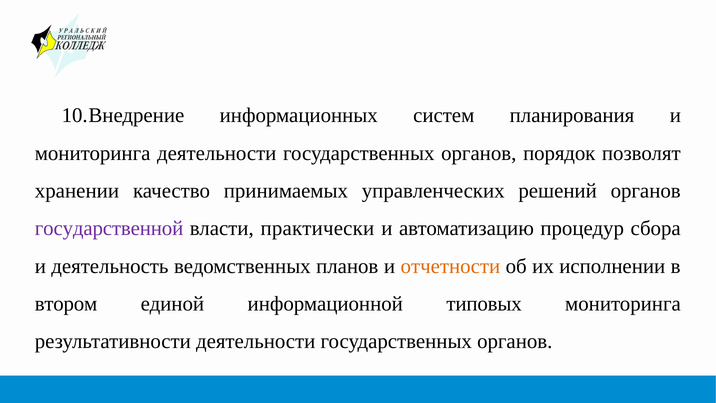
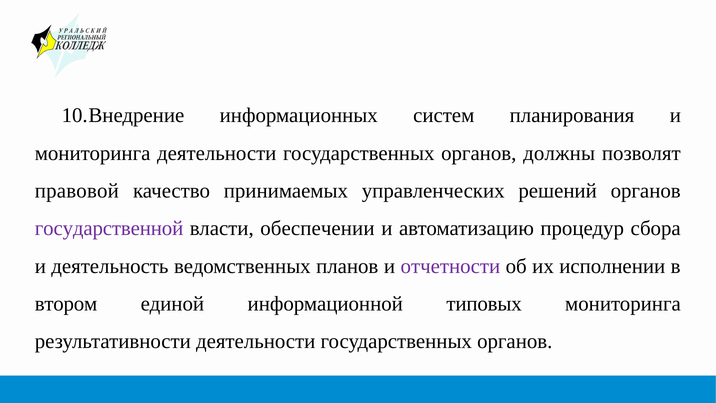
порядок: порядок -> должны
хранении: хранении -> правовой
практически: практически -> обеспечении
отчетности colour: orange -> purple
